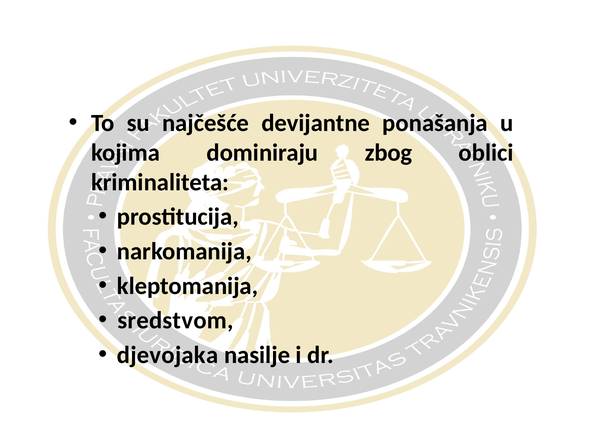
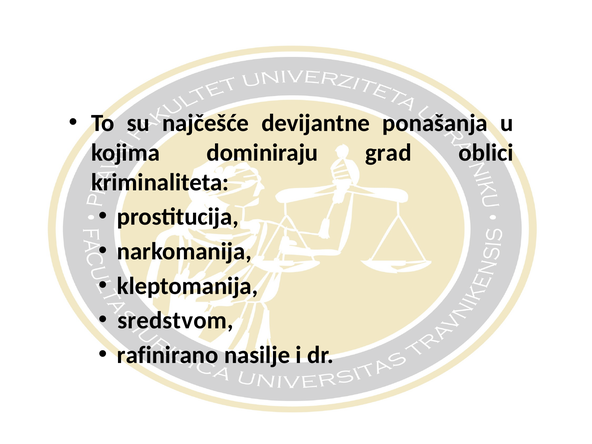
zbog: zbog -> grad
djevojaka: djevojaka -> rafinirano
